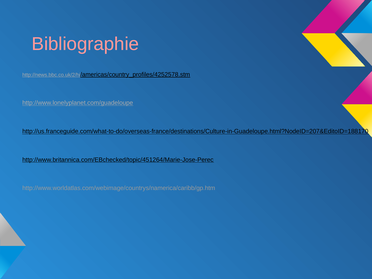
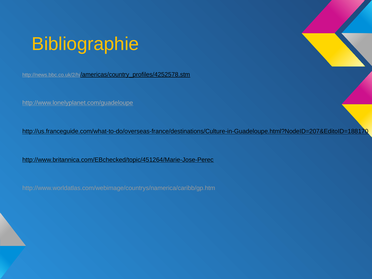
Bibliographie colour: pink -> yellow
